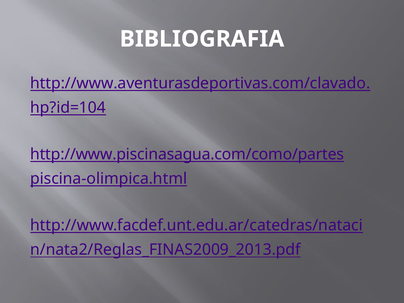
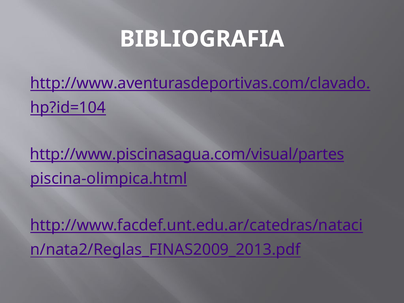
http://www.piscinasagua.com/como/partes: http://www.piscinasagua.com/como/partes -> http://www.piscinasagua.com/visual/partes
